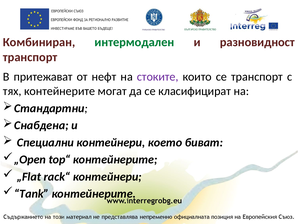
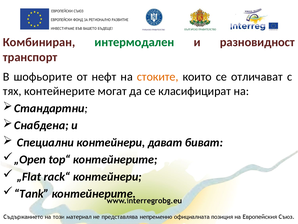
притежават: притежават -> шофьорите
стоките colour: purple -> orange
се транспорт: транспорт -> отличават
което: което -> дават
